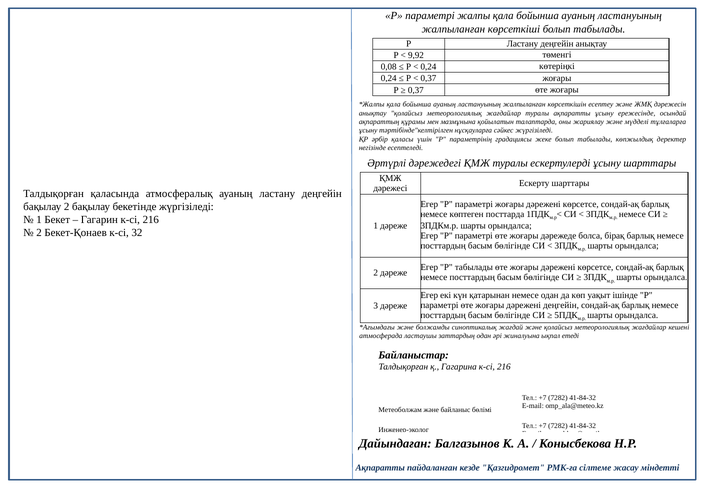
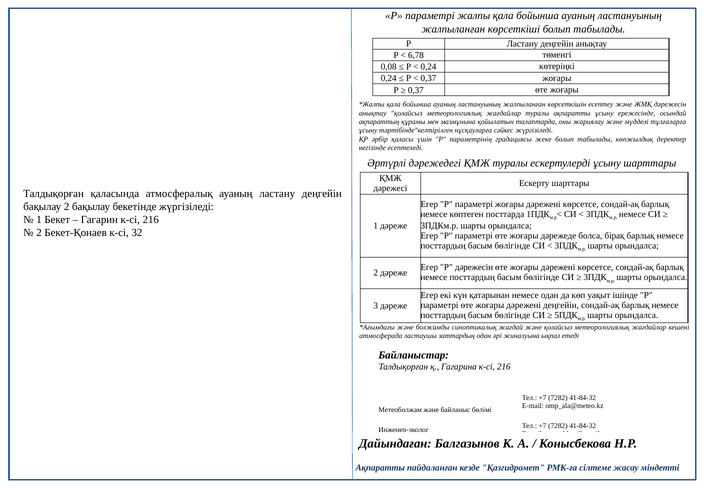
9,92: 9,92 -> 6,78
Р табылады: табылады -> дәрежесін
